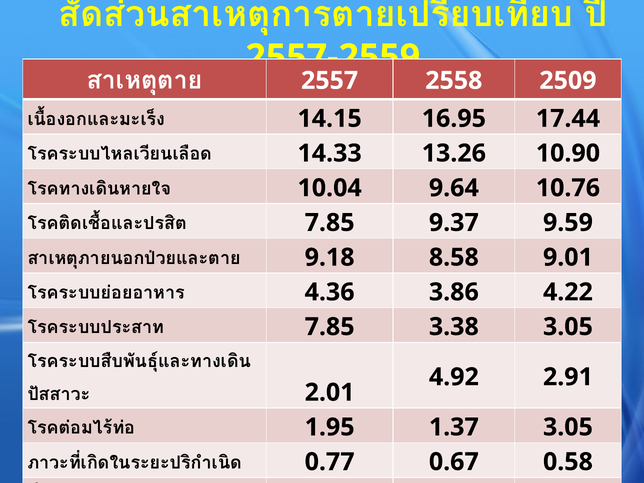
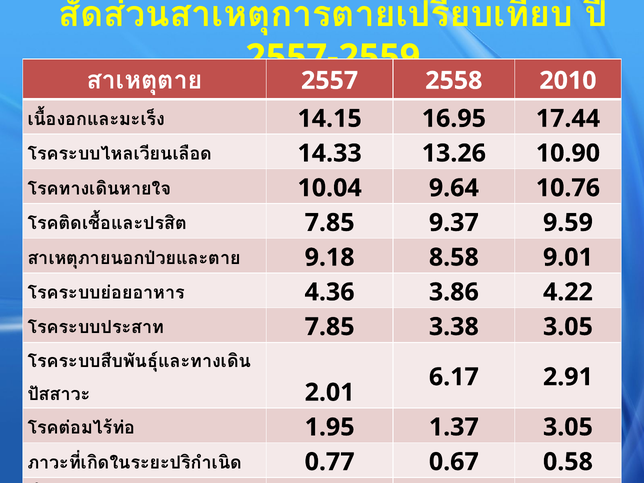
2509: 2509 -> 2010
4.92: 4.92 -> 6.17
